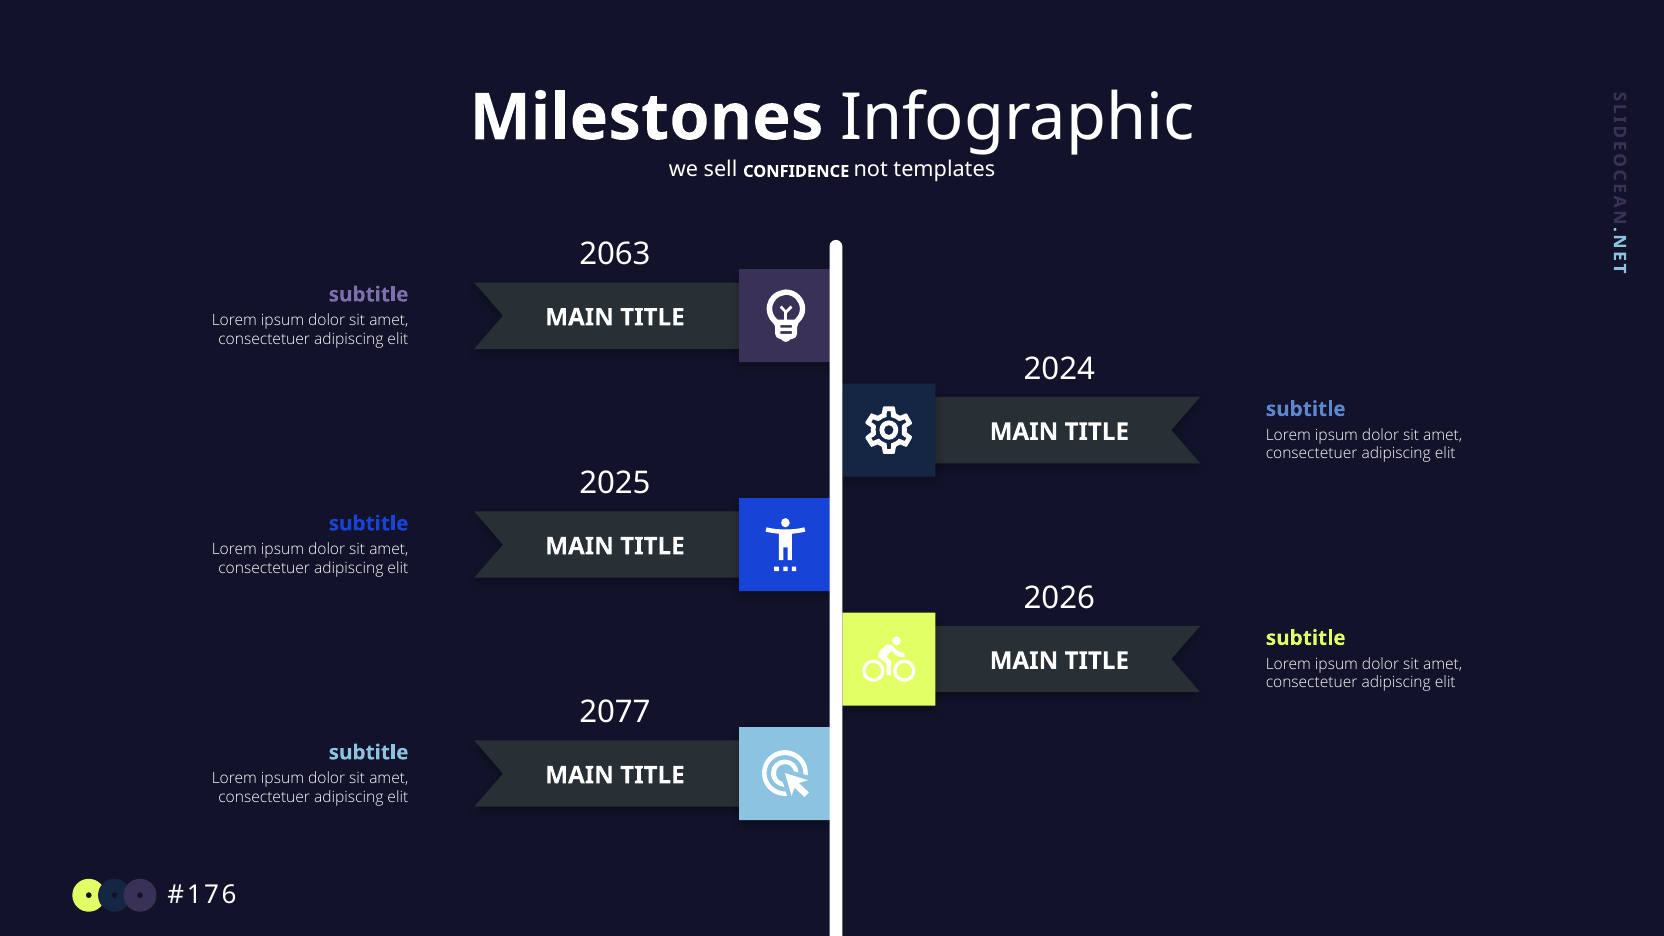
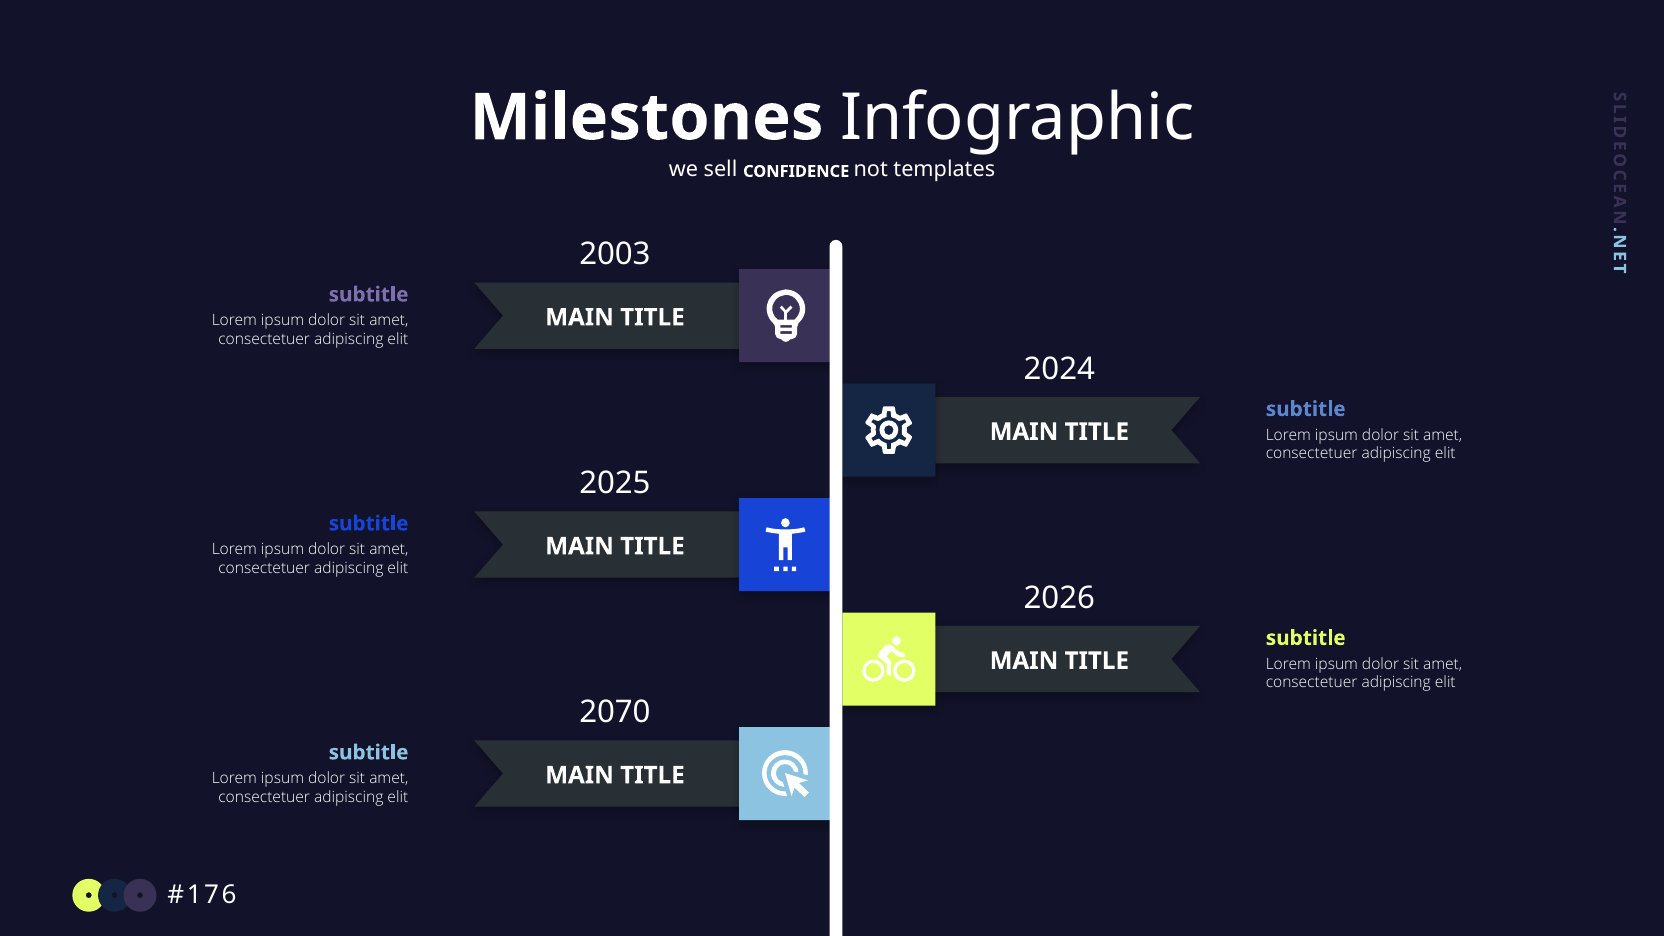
2063: 2063 -> 2003
2077: 2077 -> 2070
